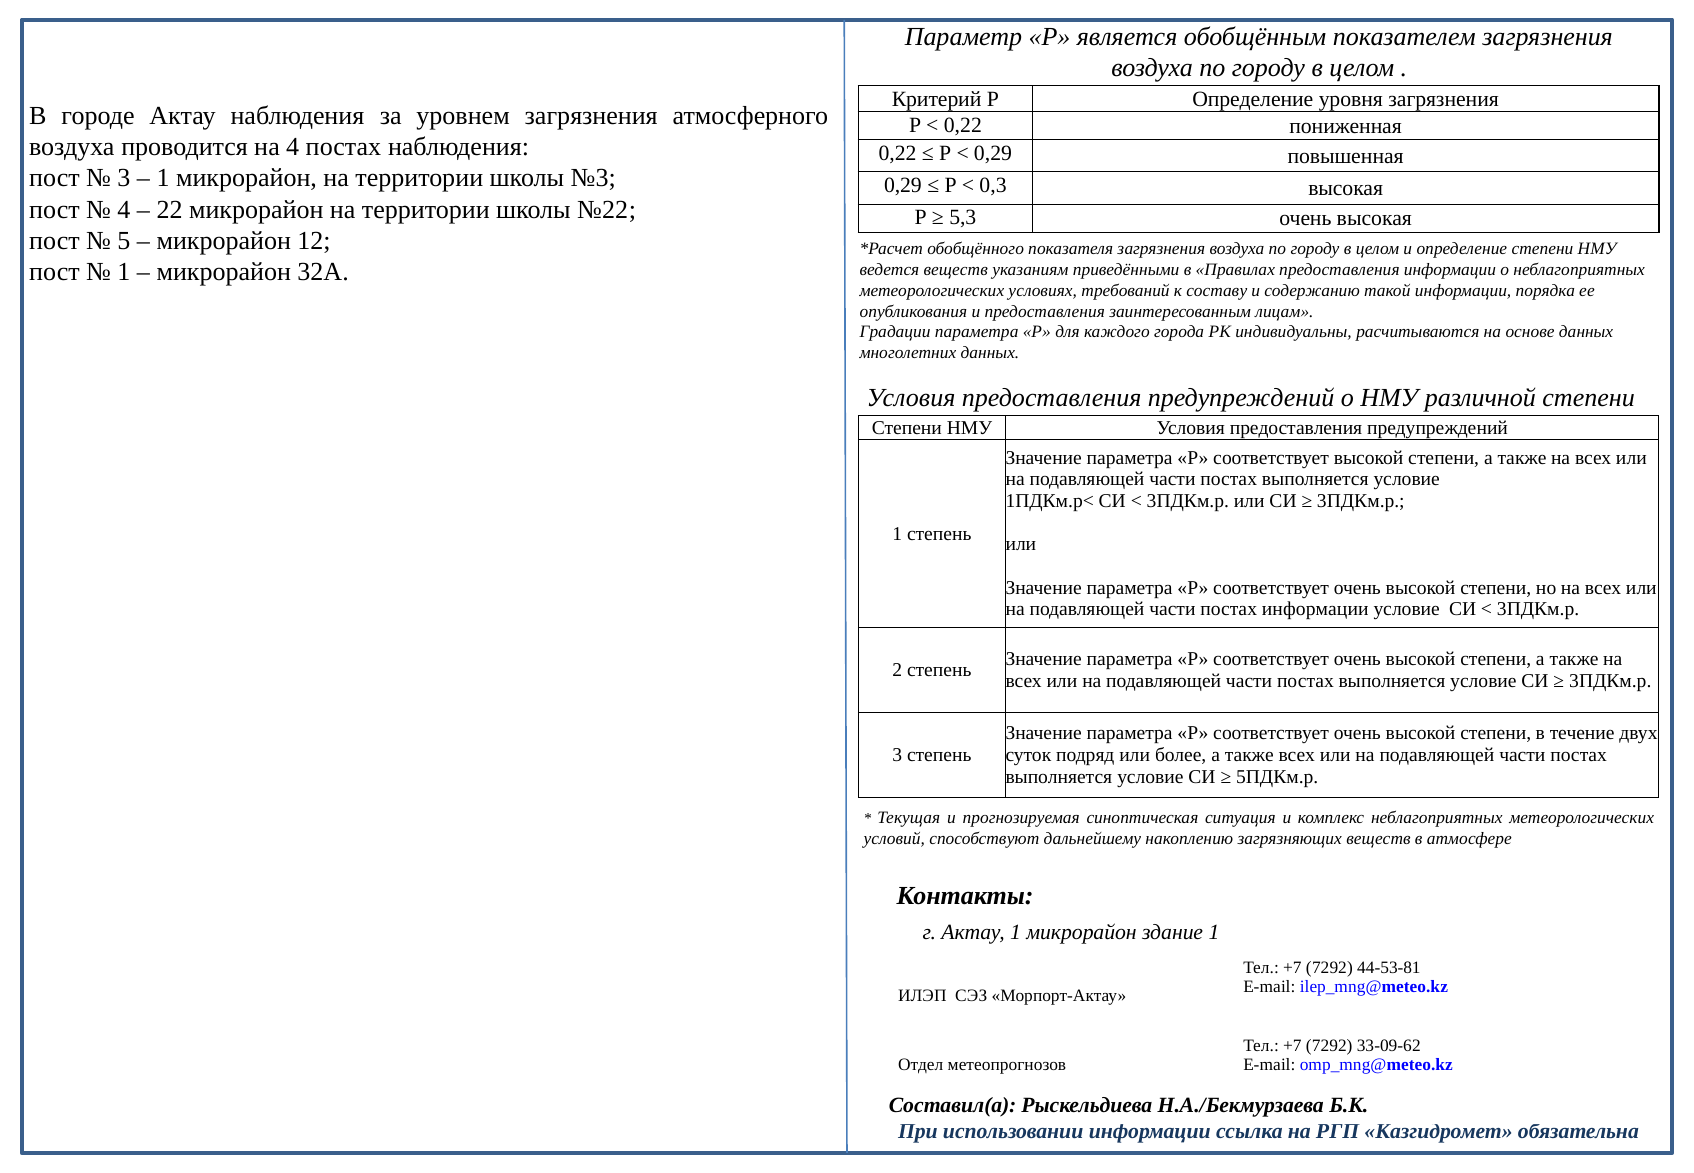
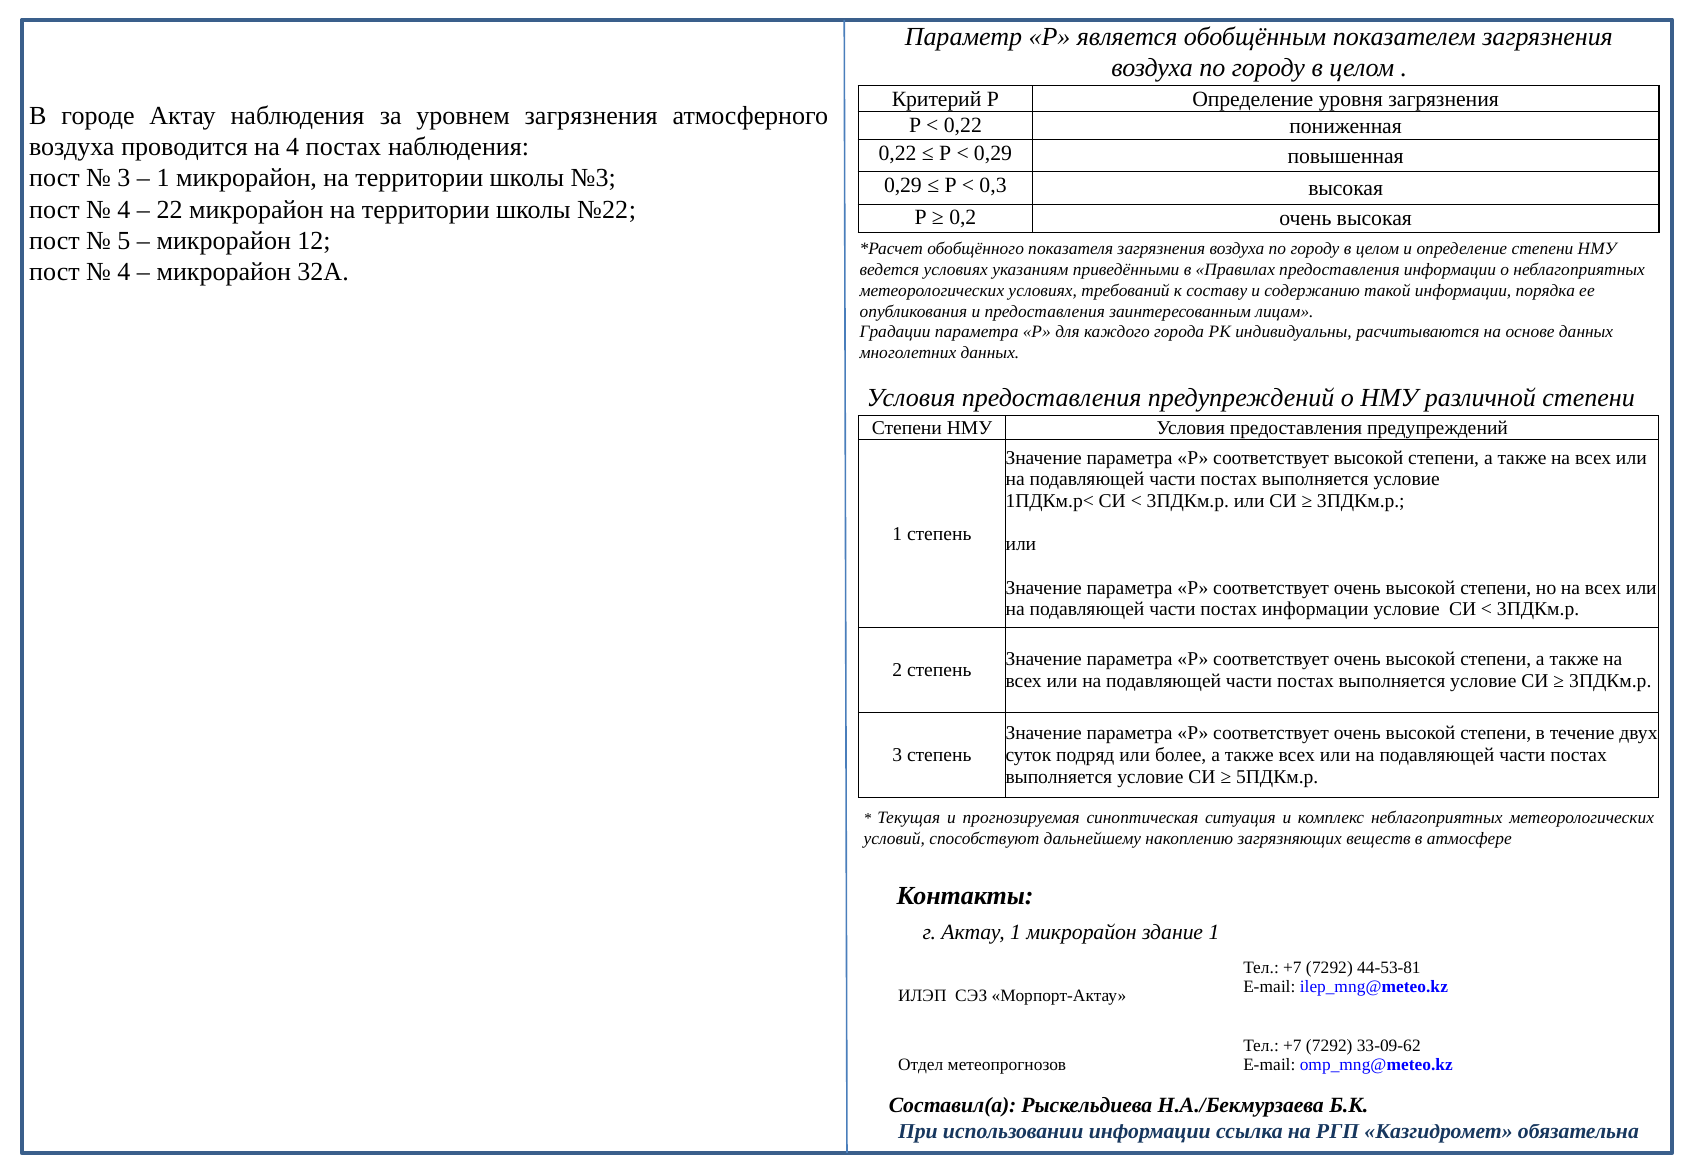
5,3: 5,3 -> 0,2
1 at (124, 272): 1 -> 4
ведется веществ: веществ -> условиях
